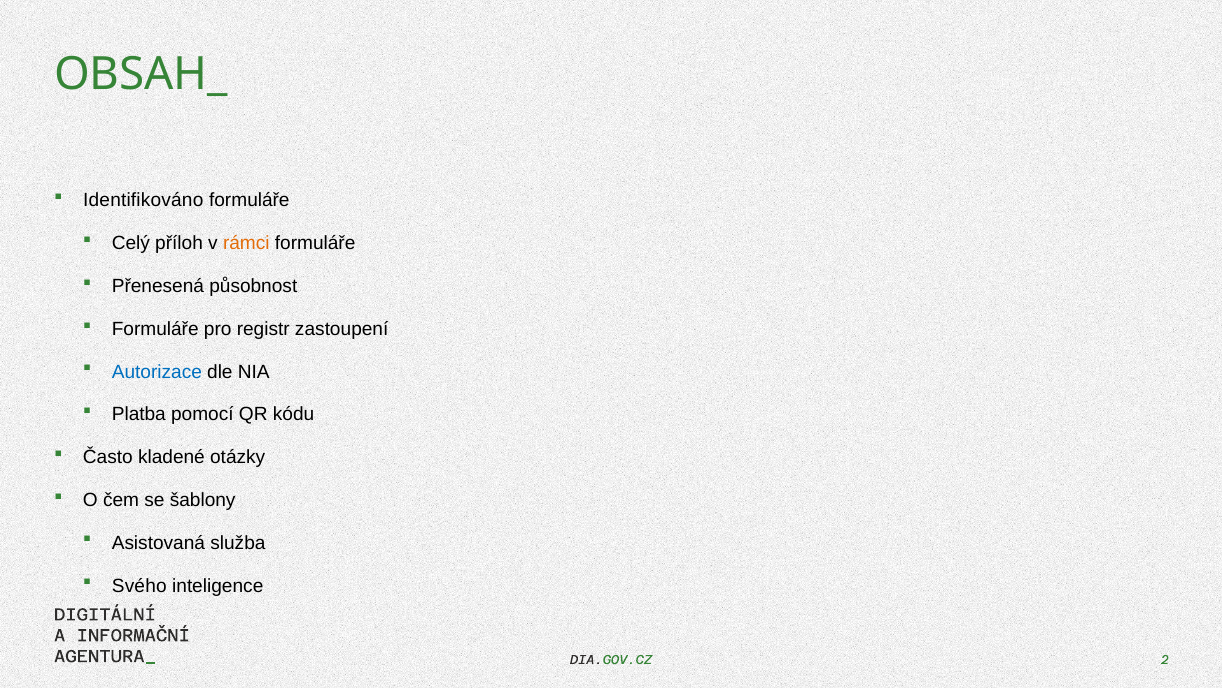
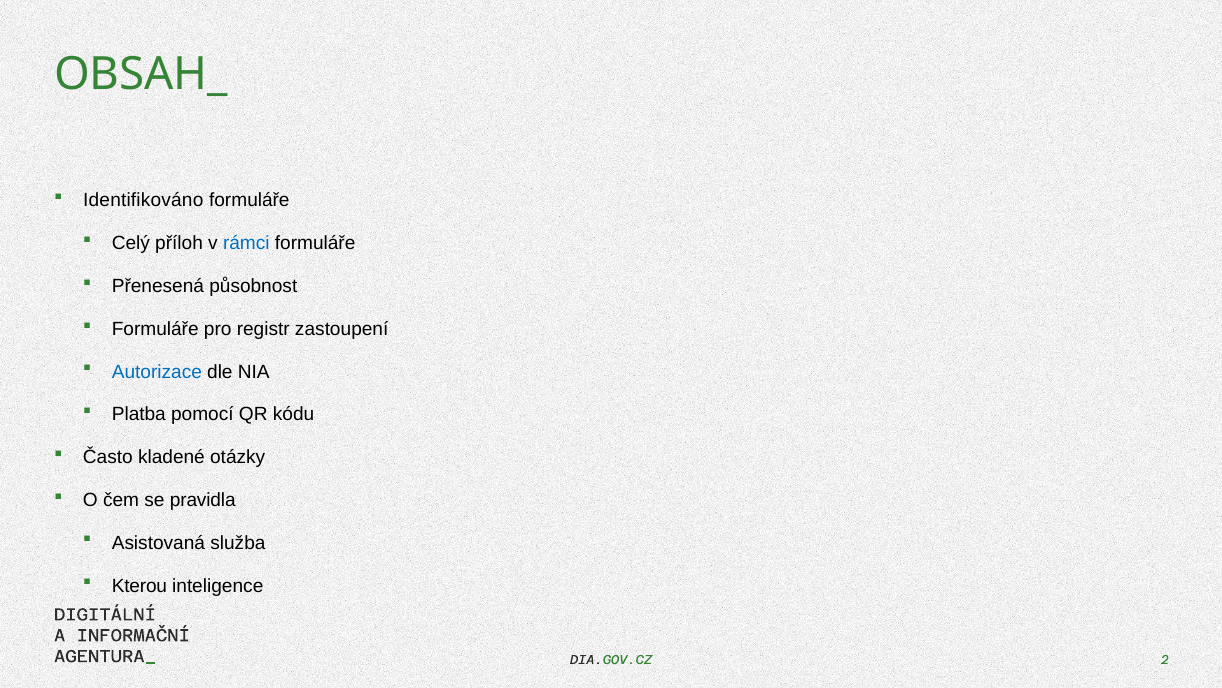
rámci colour: orange -> blue
šablony: šablony -> pravidla
Svého: Svého -> Kterou
